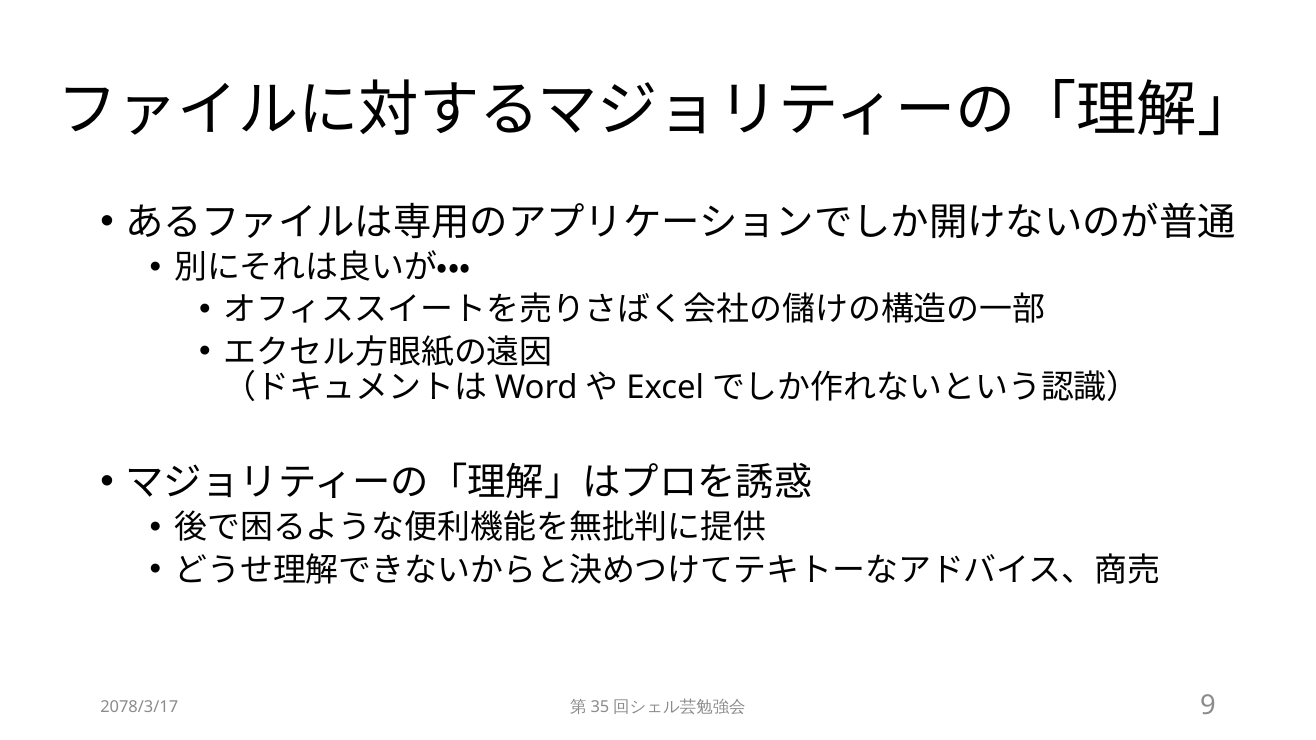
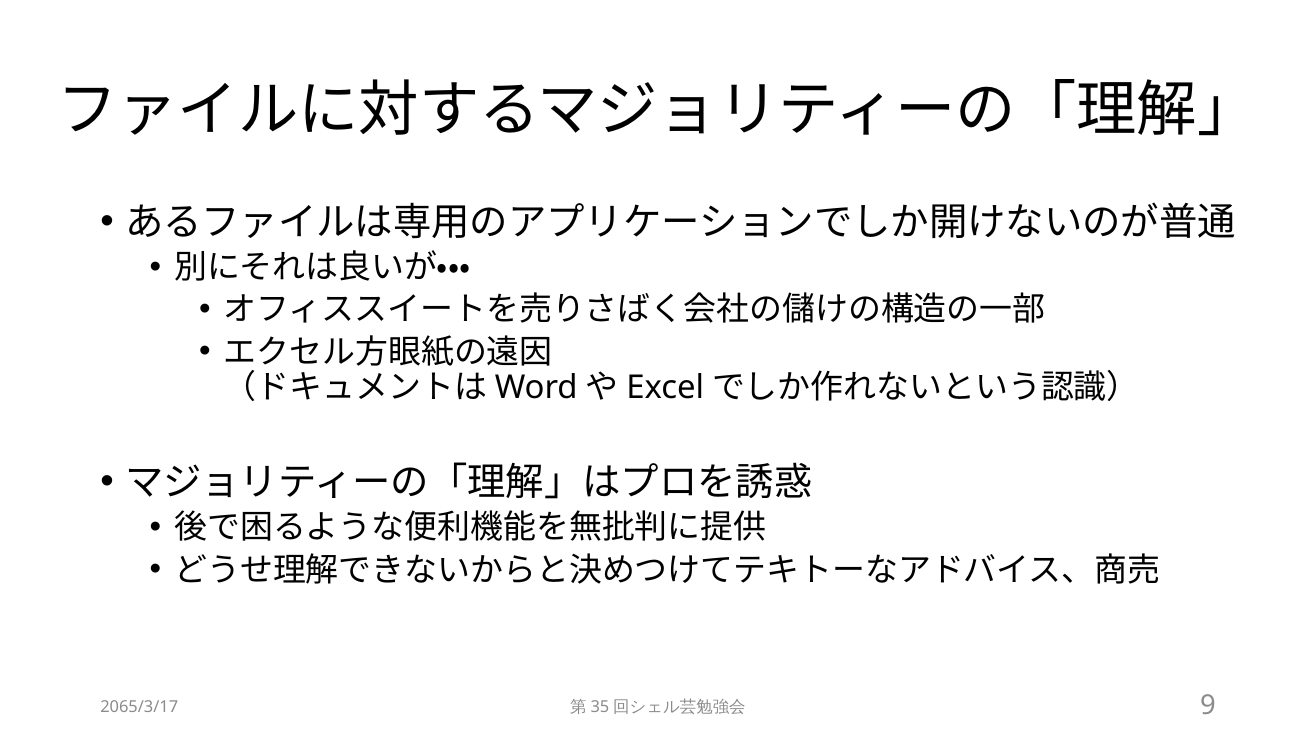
2078/3/17: 2078/3/17 -> 2065/3/17
